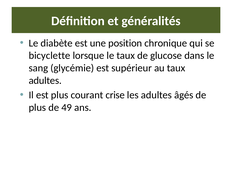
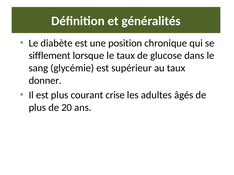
bicyclette: bicyclette -> sifflement
adultes at (45, 81): adultes -> donner
49: 49 -> 20
